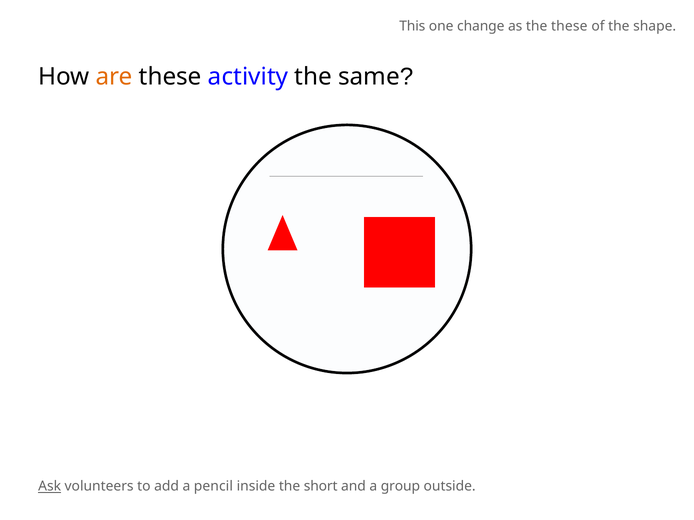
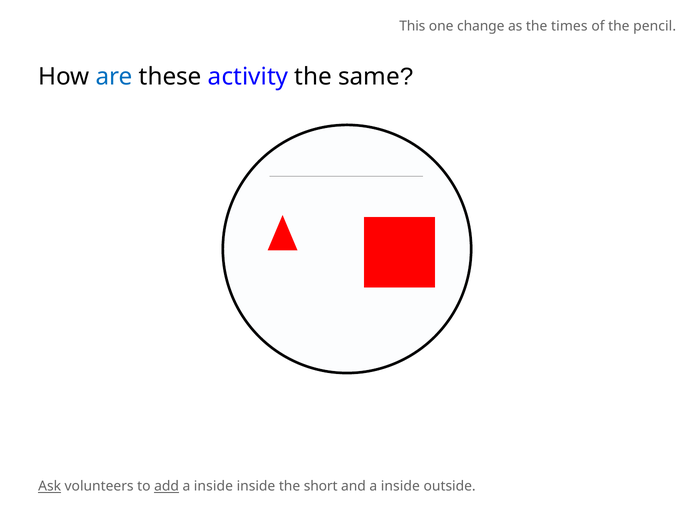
the these: these -> times
shape: shape -> pencil
are colour: orange -> blue
add underline: none -> present
pencil at (213, 487): pencil -> inside
and a group: group -> inside
